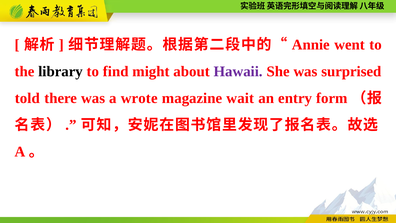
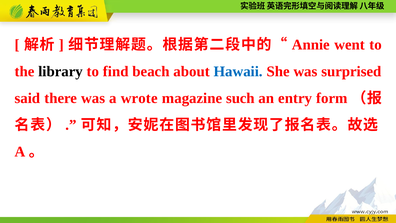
might: might -> beach
Hawaii colour: purple -> blue
told: told -> said
wait: wait -> such
